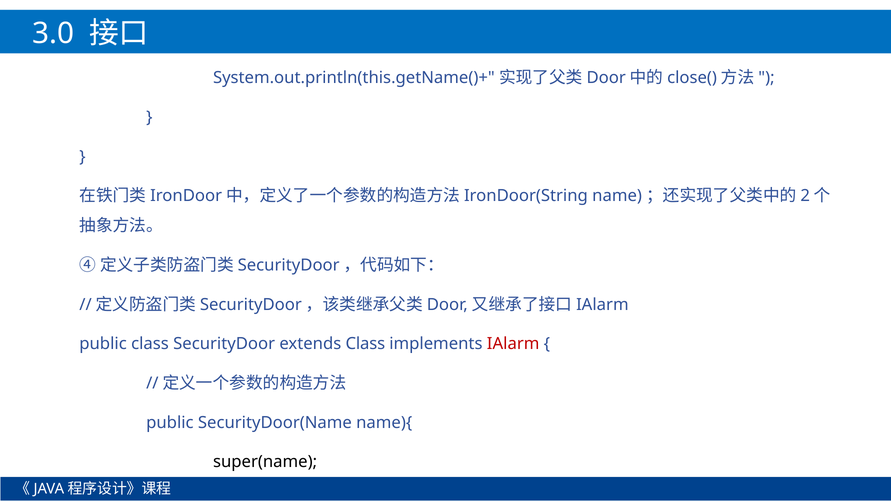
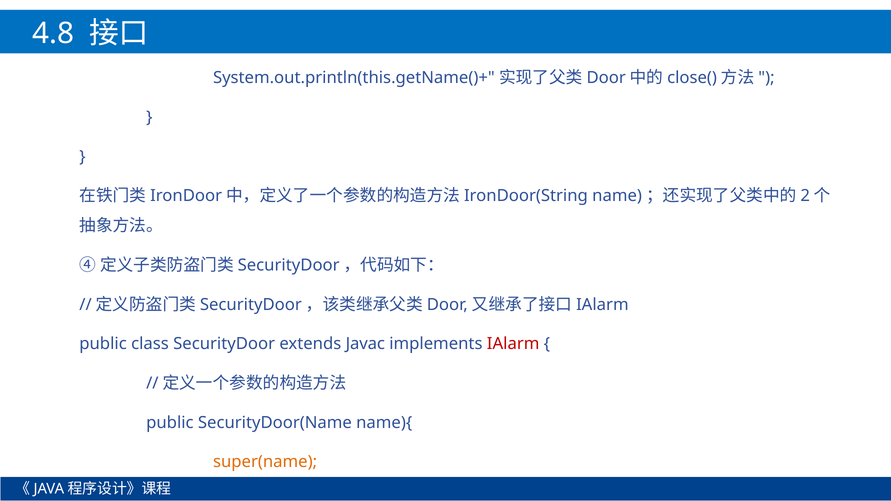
3.0: 3.0 -> 4.8
extends Class: Class -> Javac
super(name colour: black -> orange
